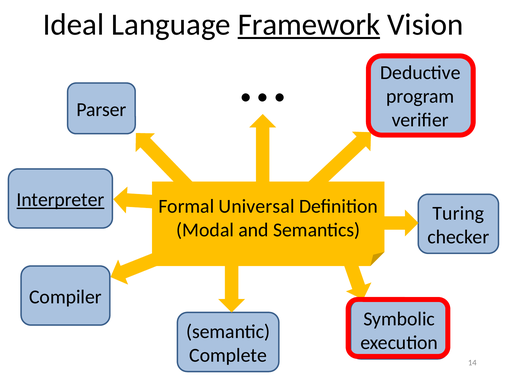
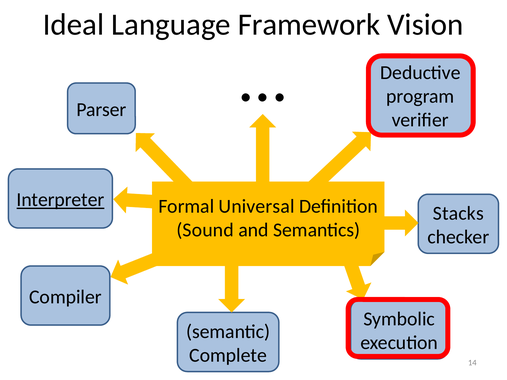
Framework underline: present -> none
Turing: Turing -> Stacks
Modal: Modal -> Sound
